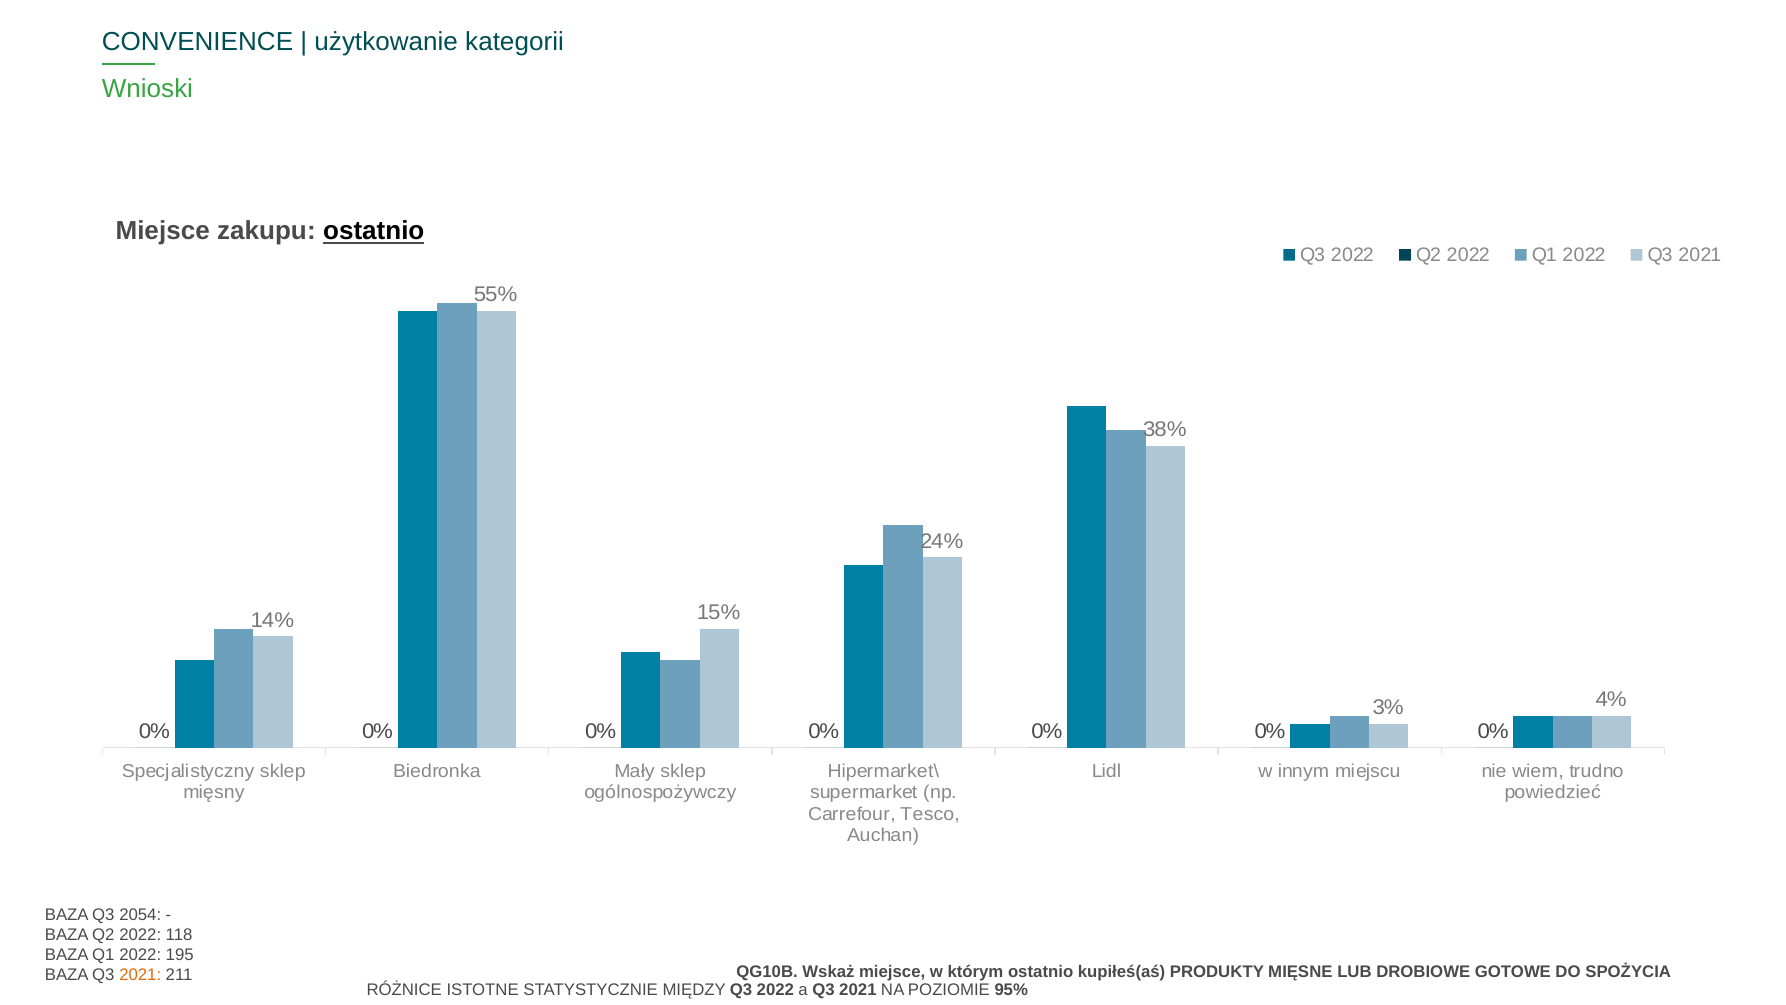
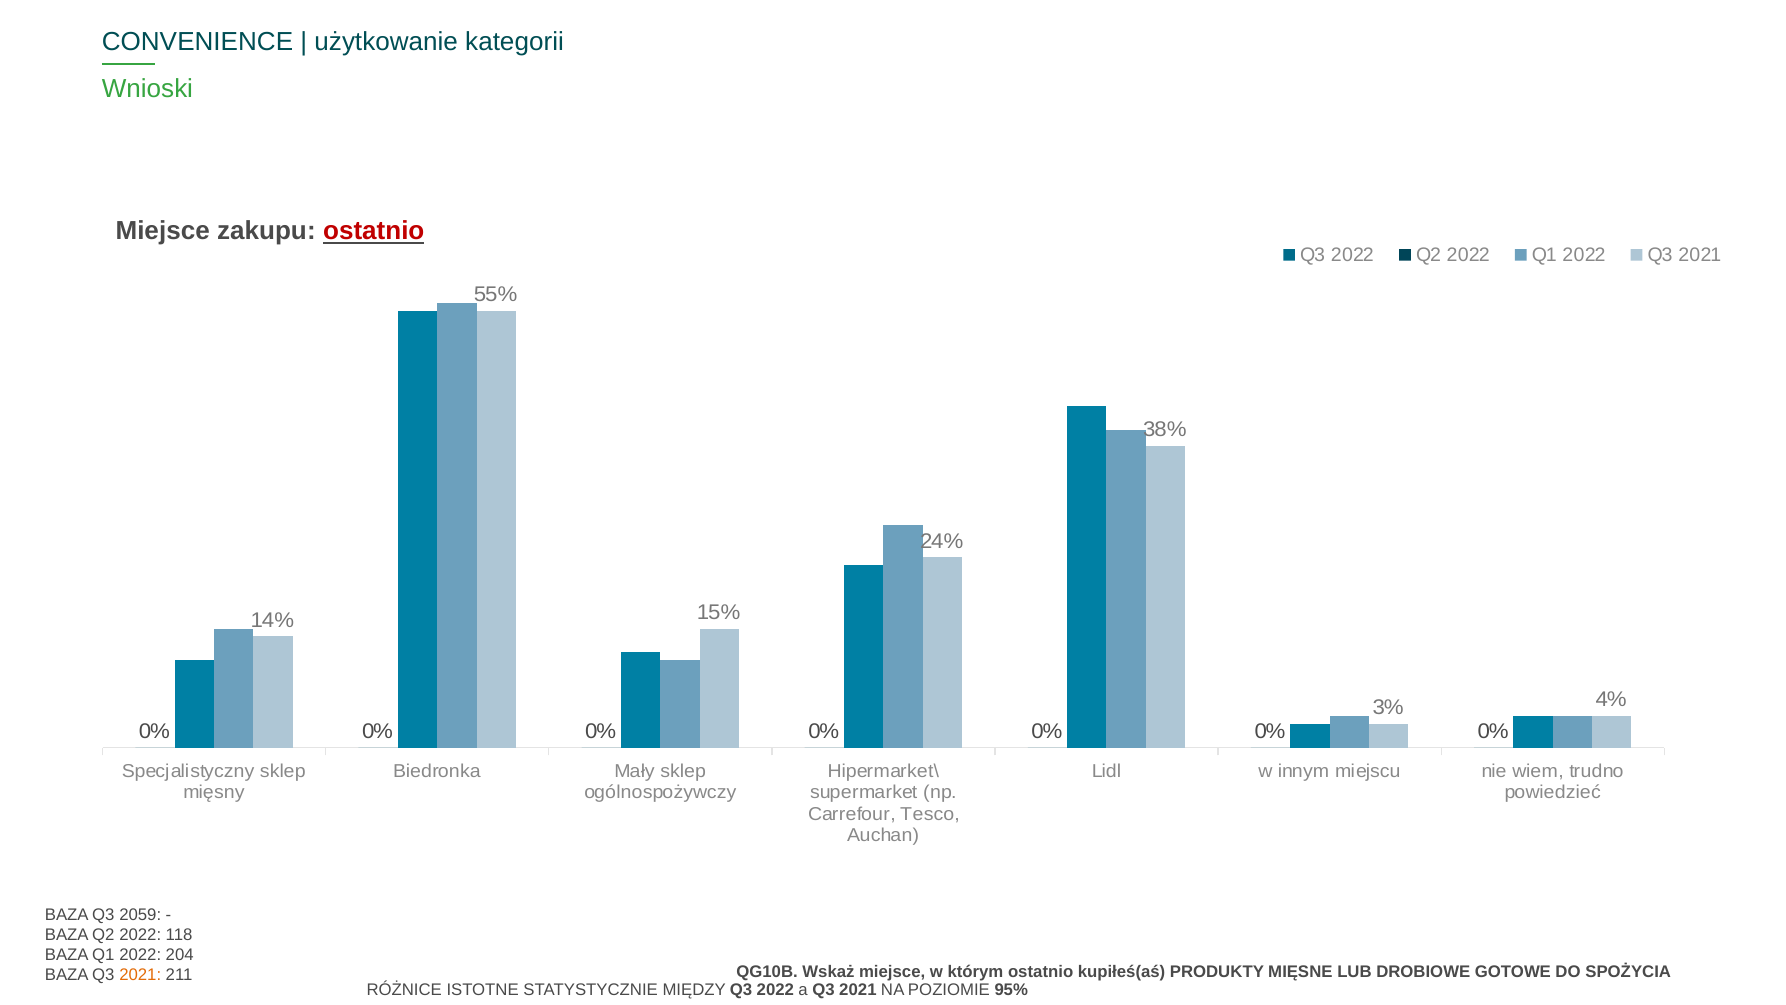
ostatnio at (374, 231) colour: black -> red
2054: 2054 -> 2059
195: 195 -> 204
